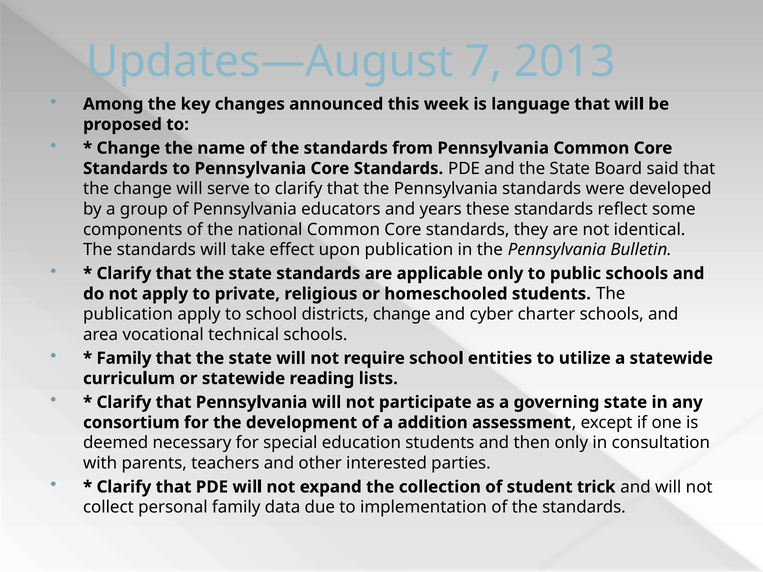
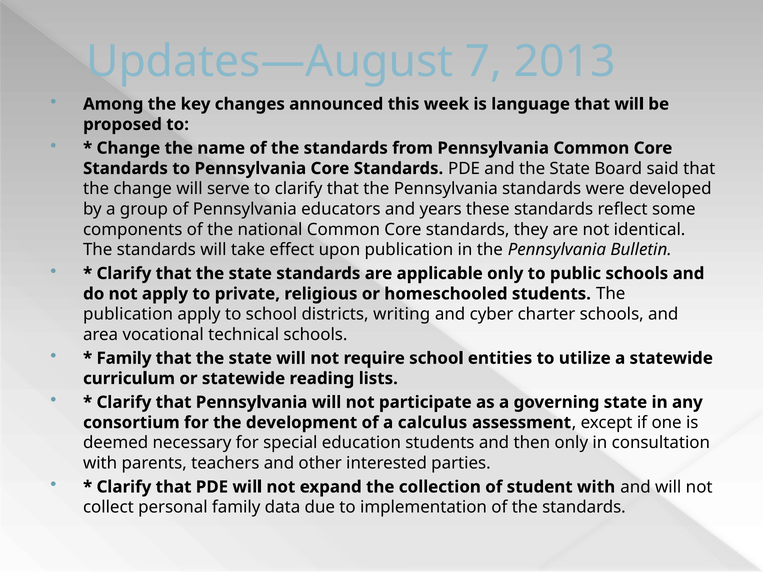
districts change: change -> writing
addition: addition -> calculus
student trick: trick -> with
